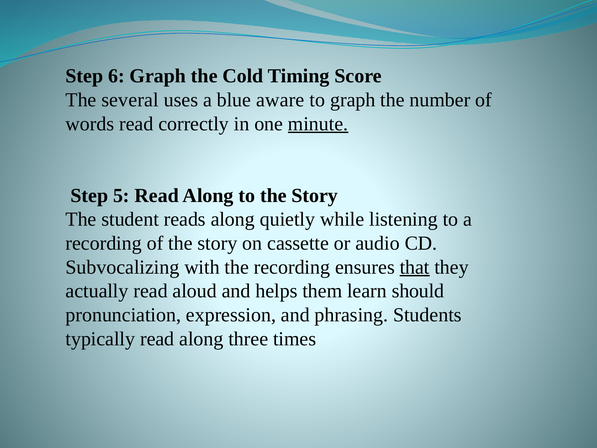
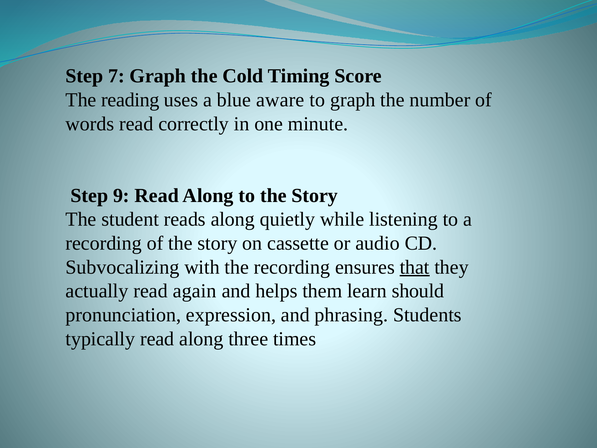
6: 6 -> 7
several: several -> reading
minute underline: present -> none
5: 5 -> 9
aloud: aloud -> again
